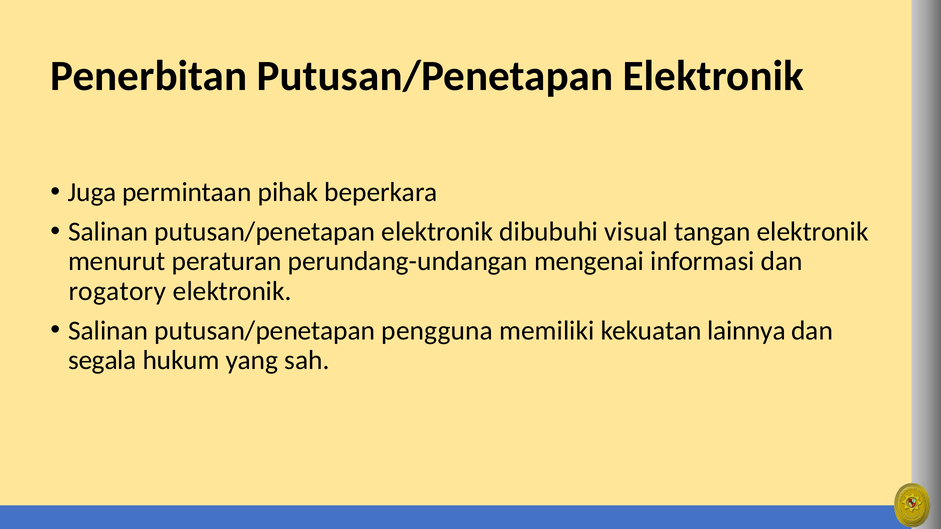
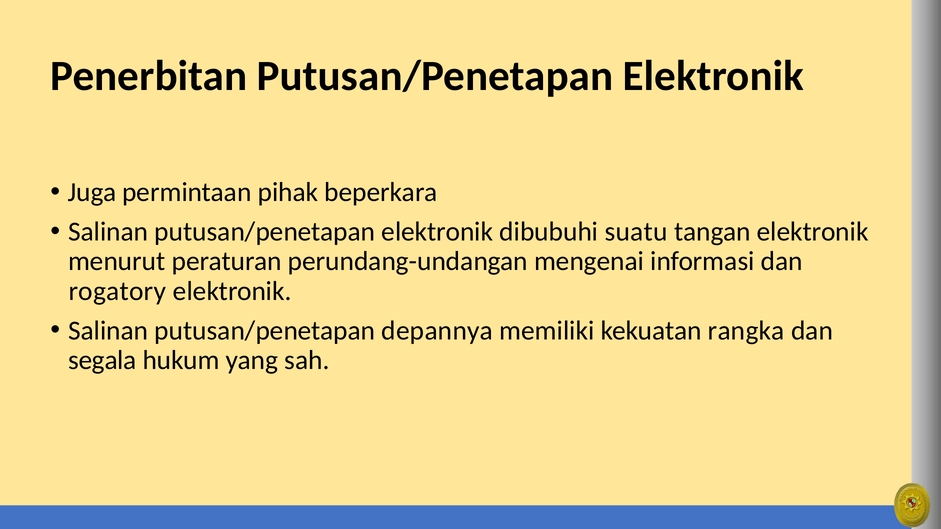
visual: visual -> suatu
pengguna: pengguna -> depannya
lainnya: lainnya -> rangka
